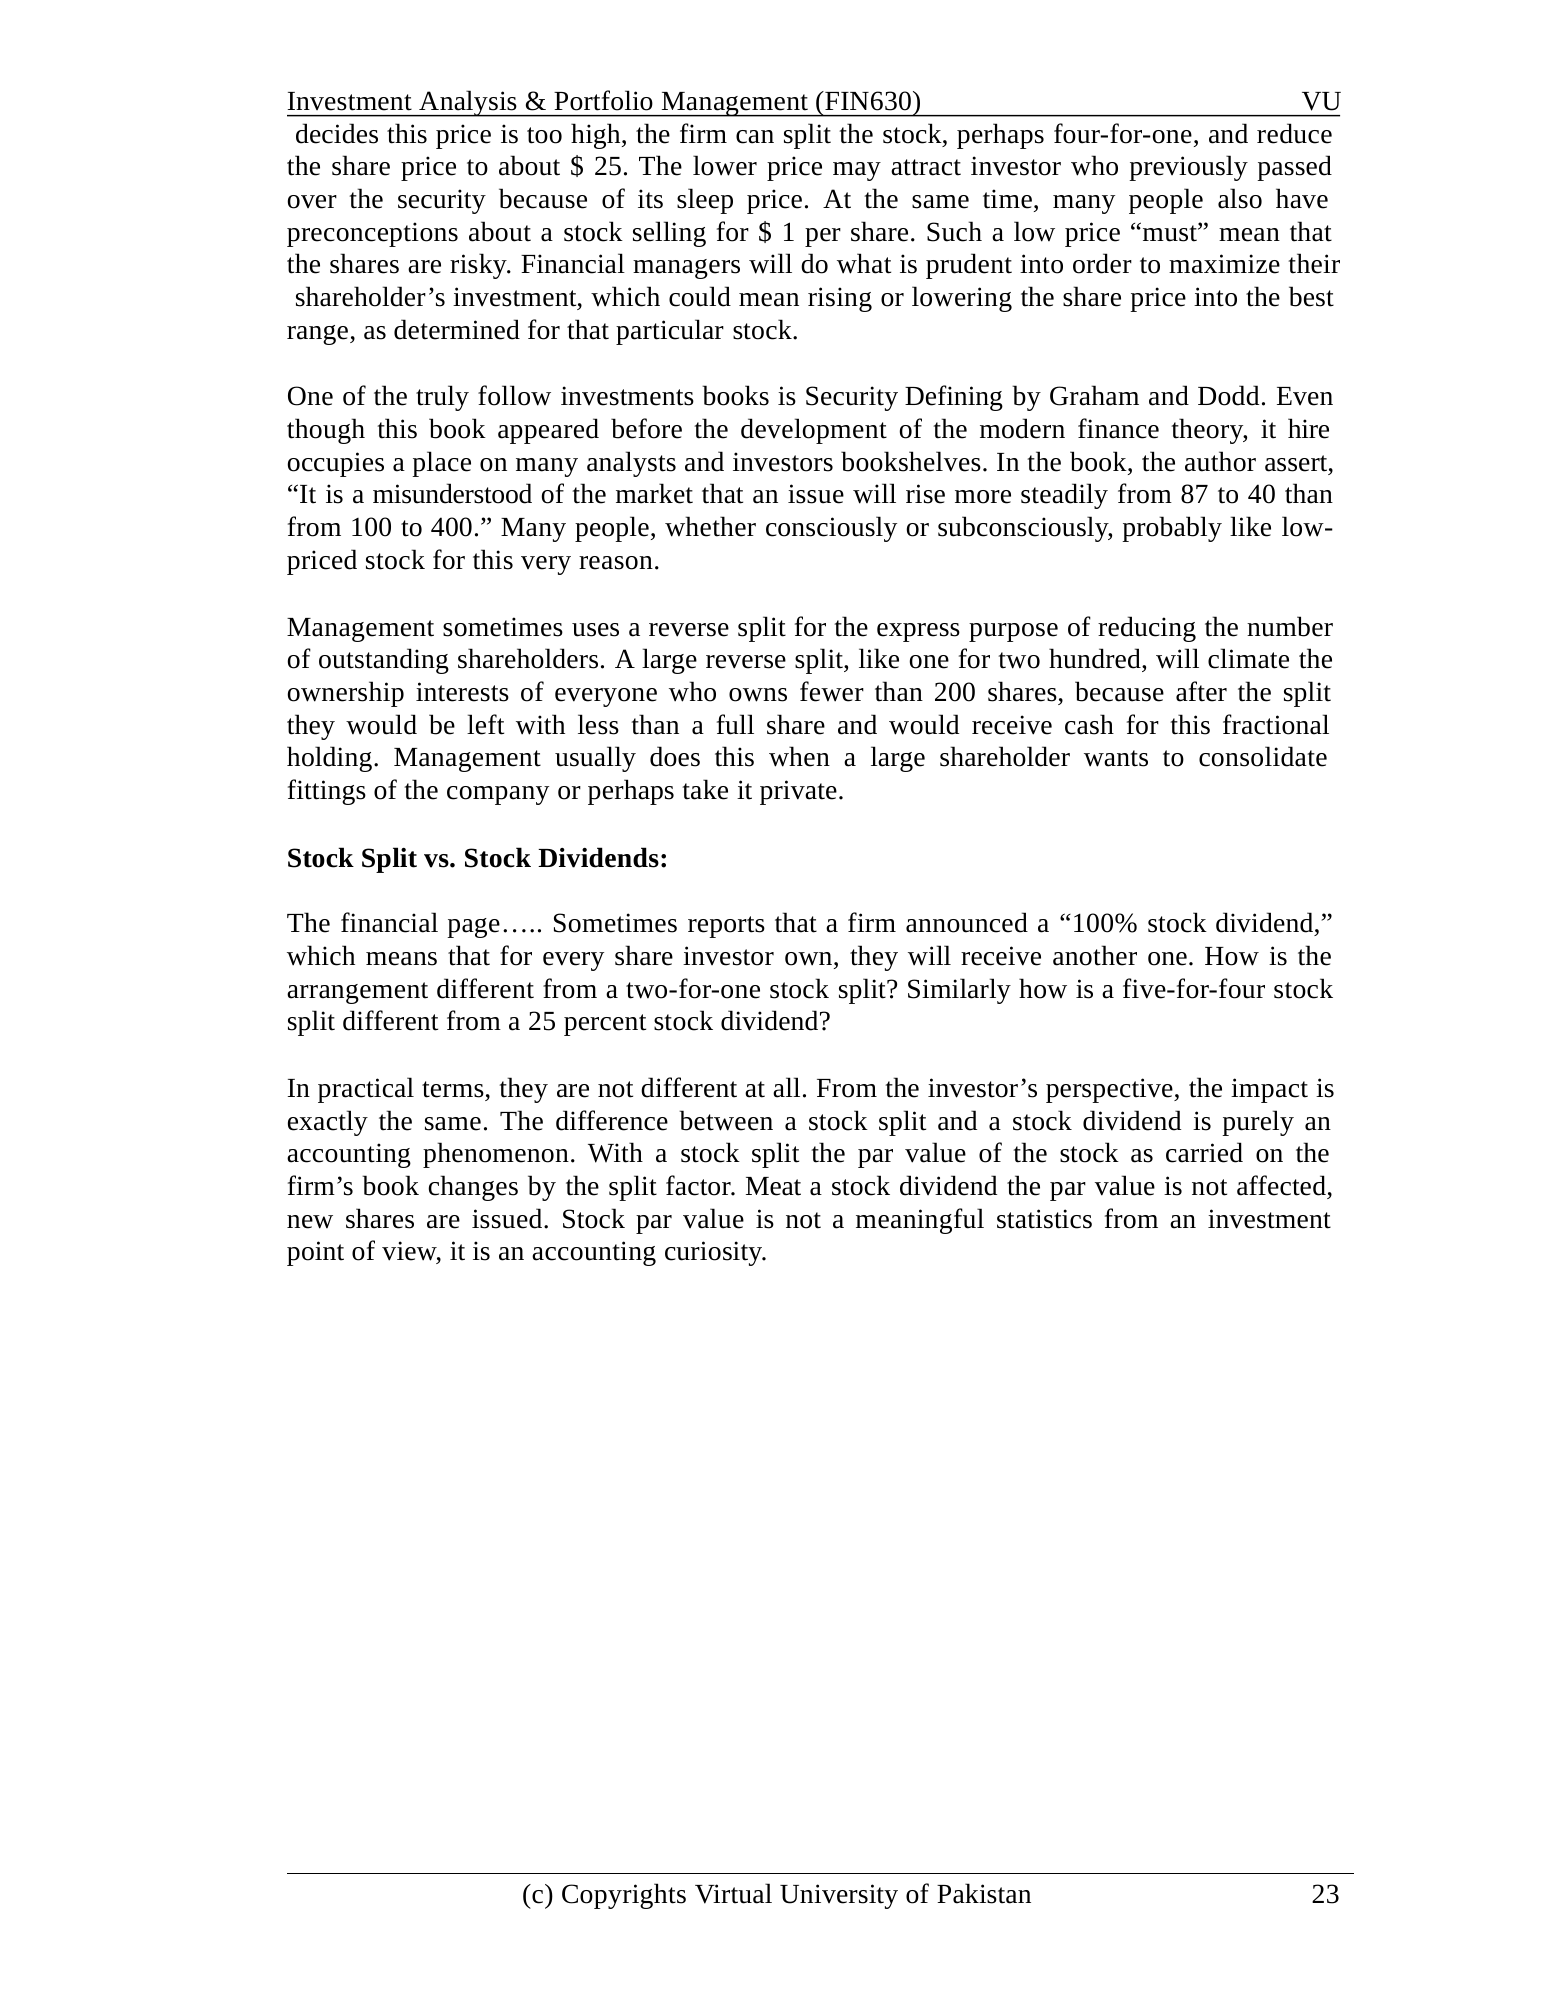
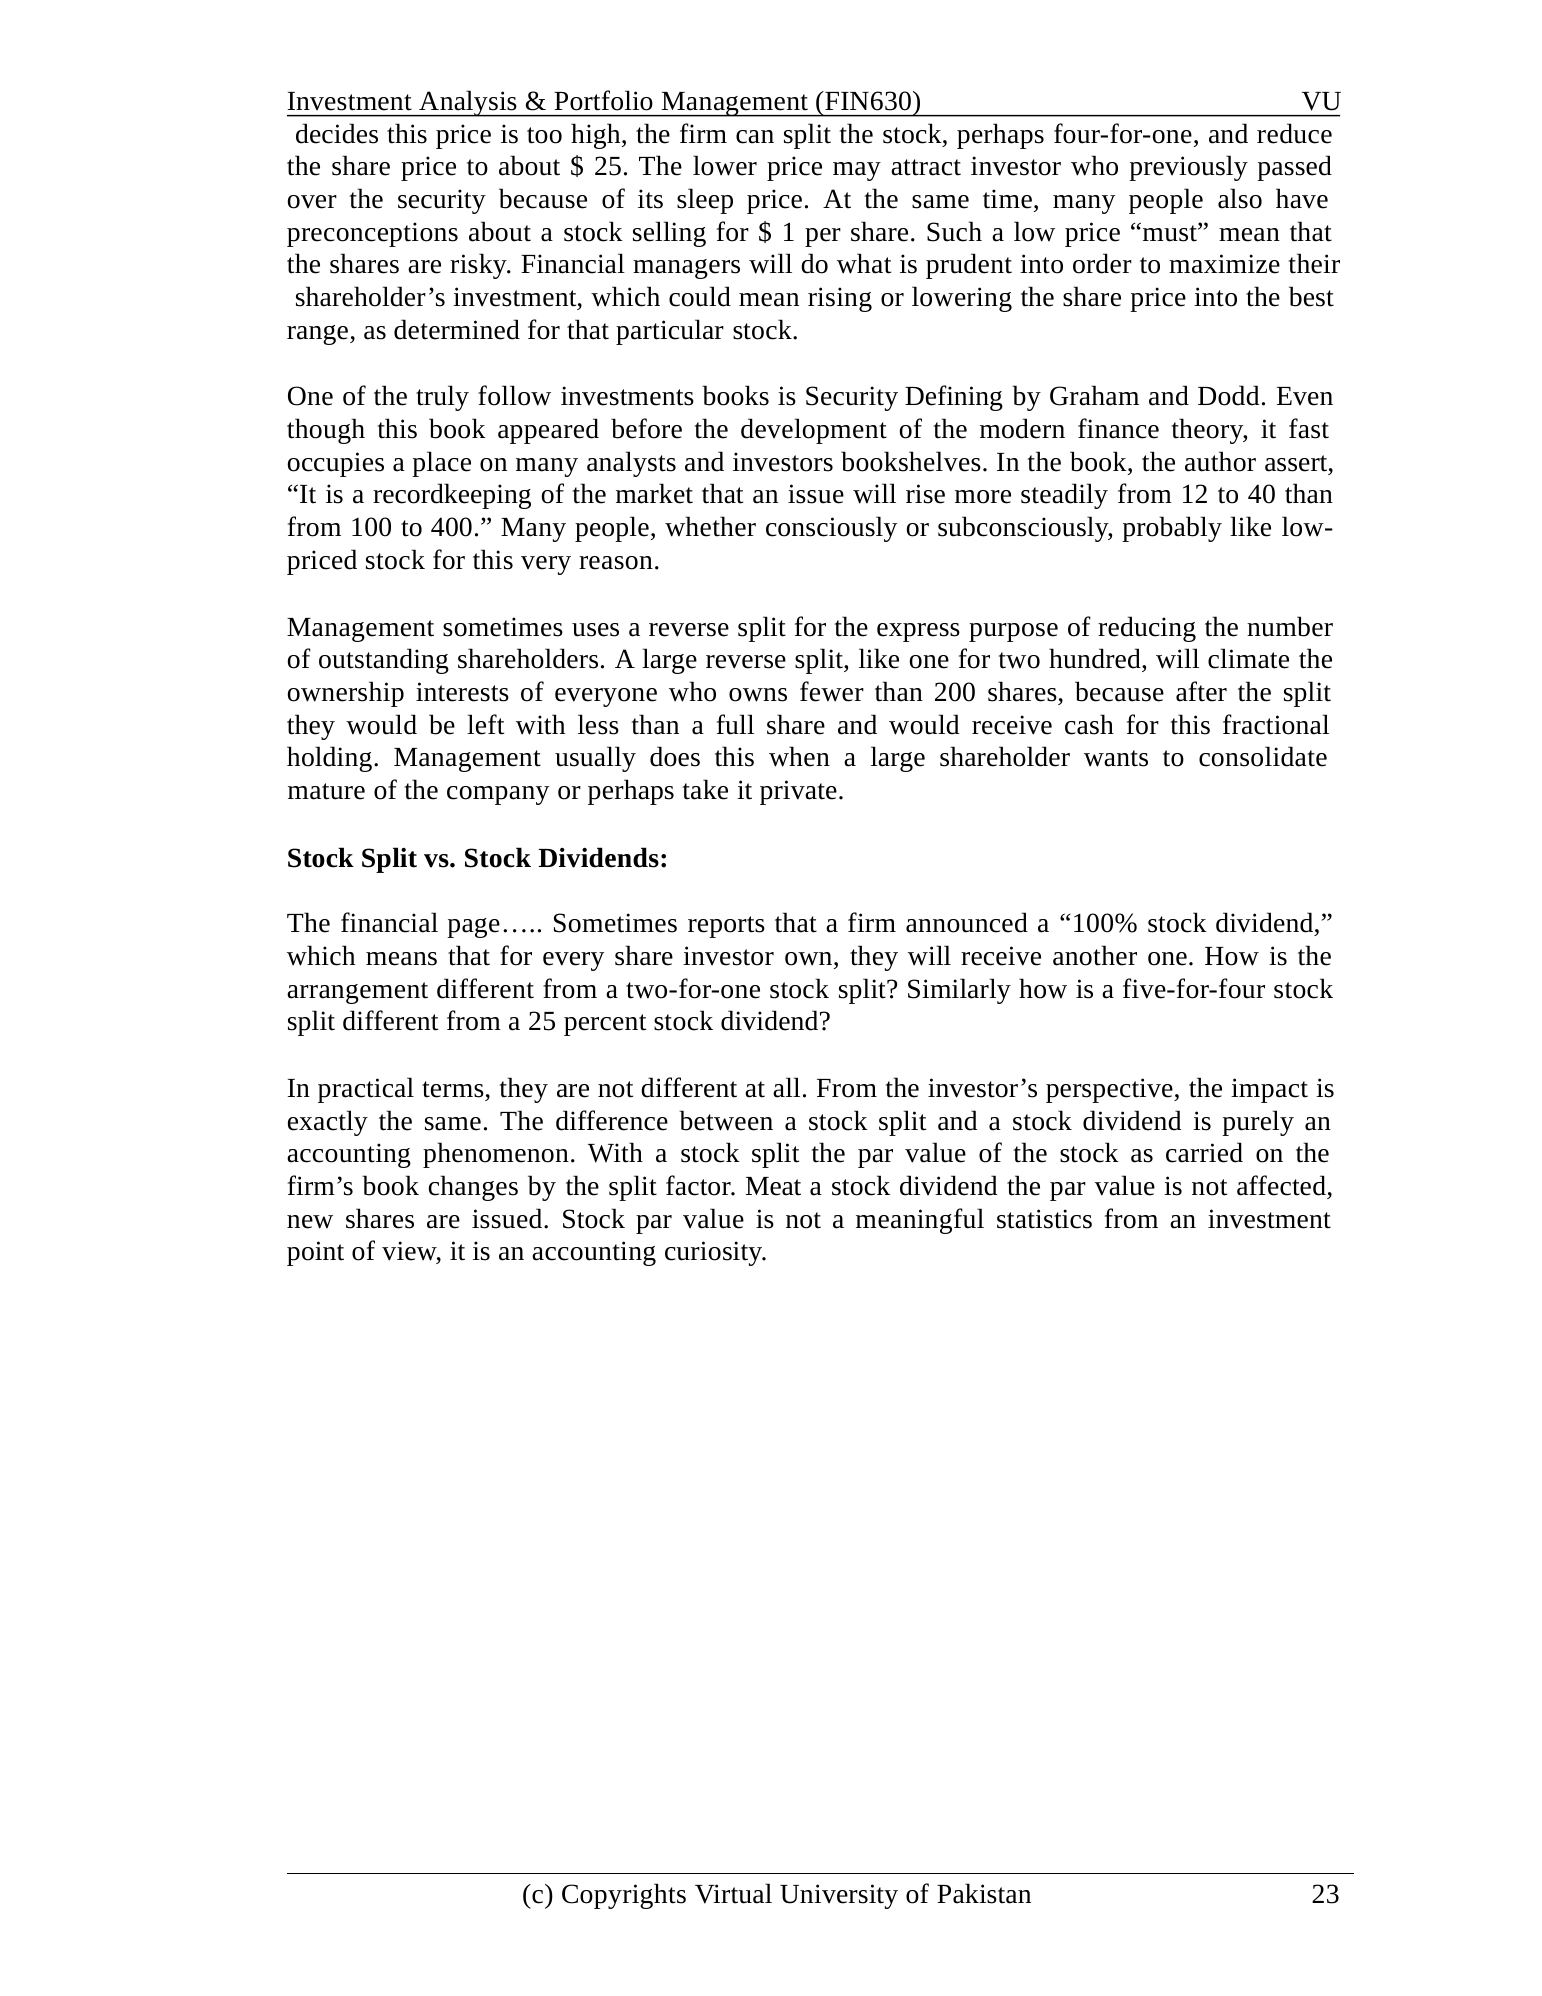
hire: hire -> fast
misunderstood: misunderstood -> recordkeeping
87: 87 -> 12
fittings: fittings -> mature
